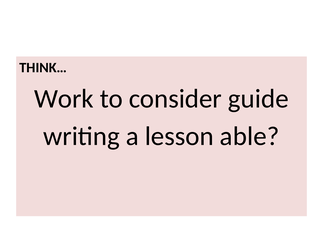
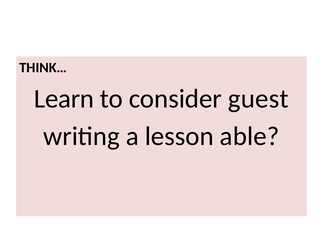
Work: Work -> Learn
guide: guide -> guest
